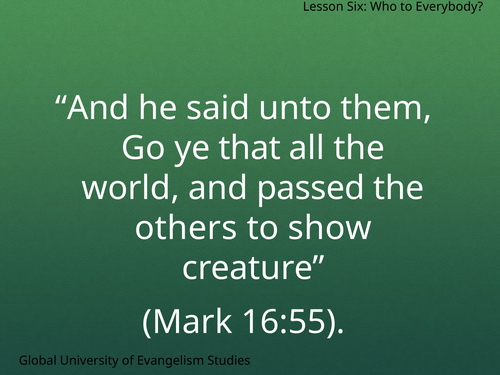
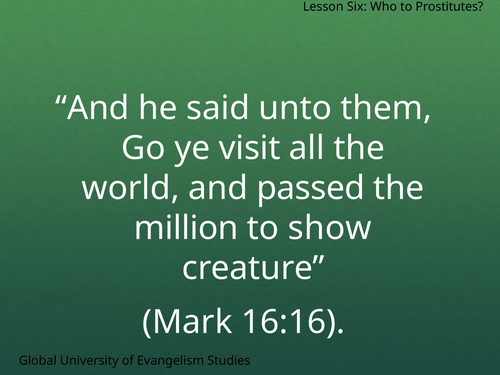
Everybody: Everybody -> Prostitutes
that: that -> visit
others: others -> million
16:55: 16:55 -> 16:16
